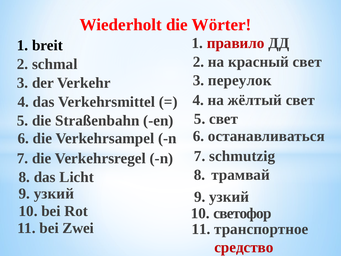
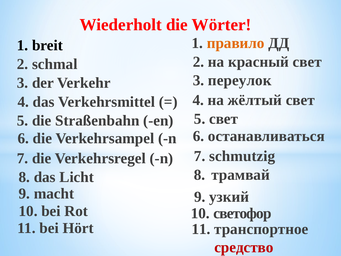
правило colour: red -> orange
узкий at (54, 193): узкий -> macht
Zwei: Zwei -> Hört
